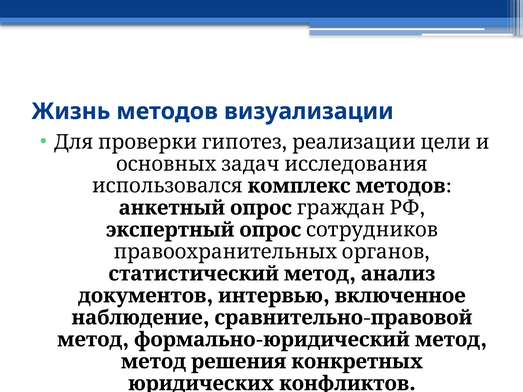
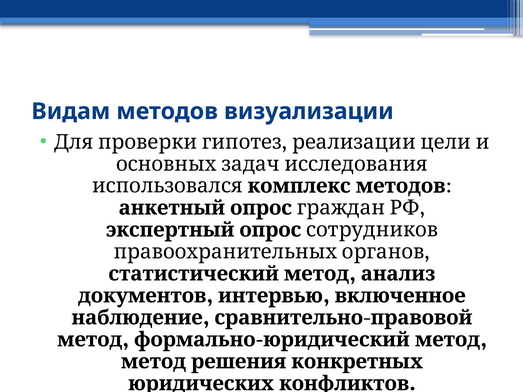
Жизнь: Жизнь -> Видам
